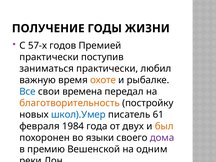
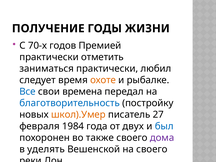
57-х: 57-х -> 70-х
поступив: поступив -> отметить
важную: важную -> следует
благотворительность colour: orange -> blue
школ).Умер colour: blue -> orange
61: 61 -> 27
был colour: orange -> blue
языки: языки -> также
премию: премию -> уделять
на одним: одним -> своего
